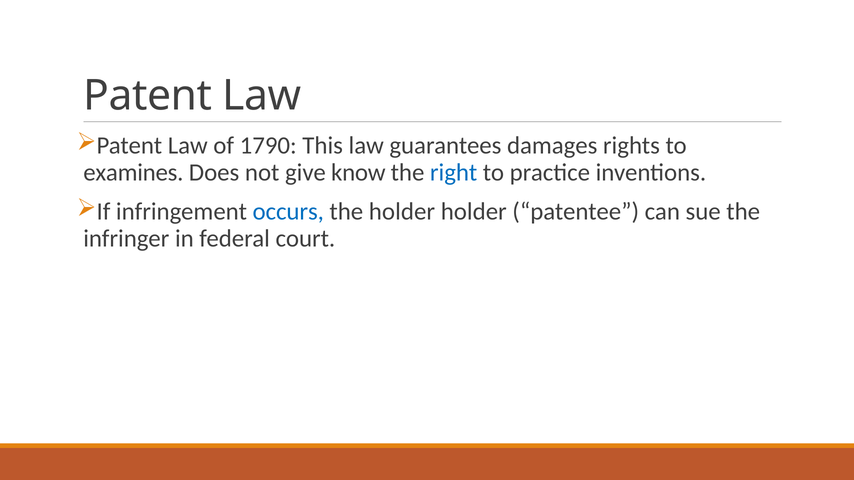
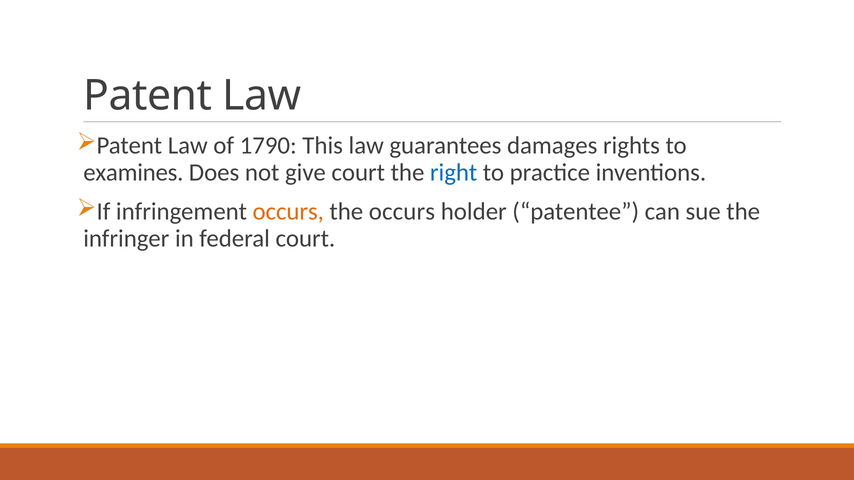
give know: know -> court
occurs at (288, 212) colour: blue -> orange
the holder: holder -> occurs
